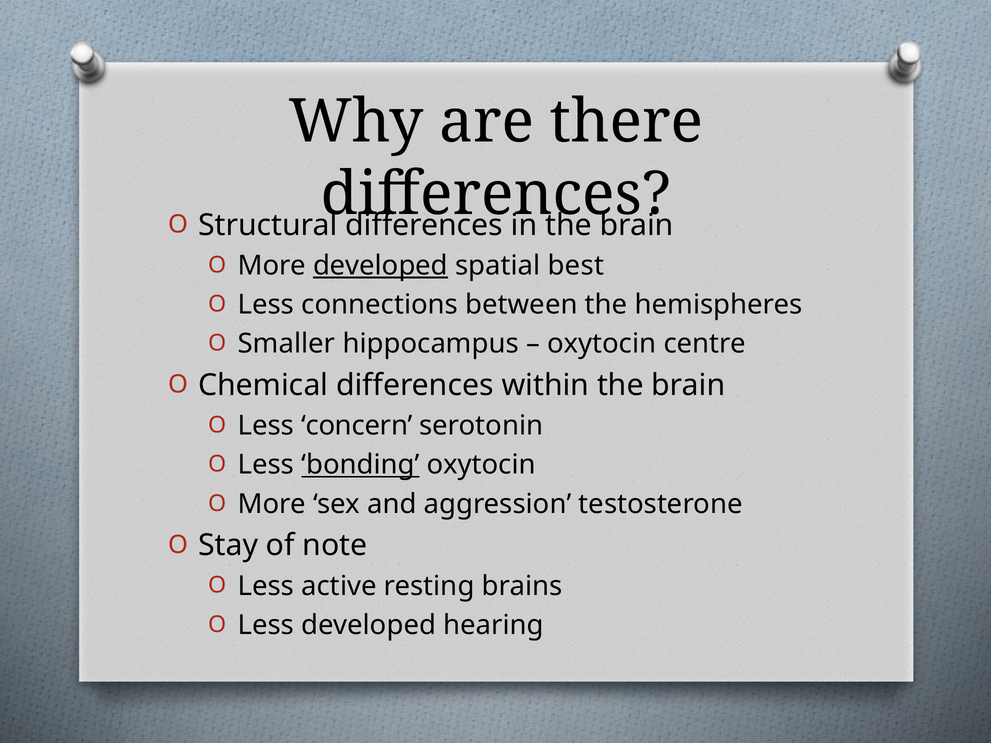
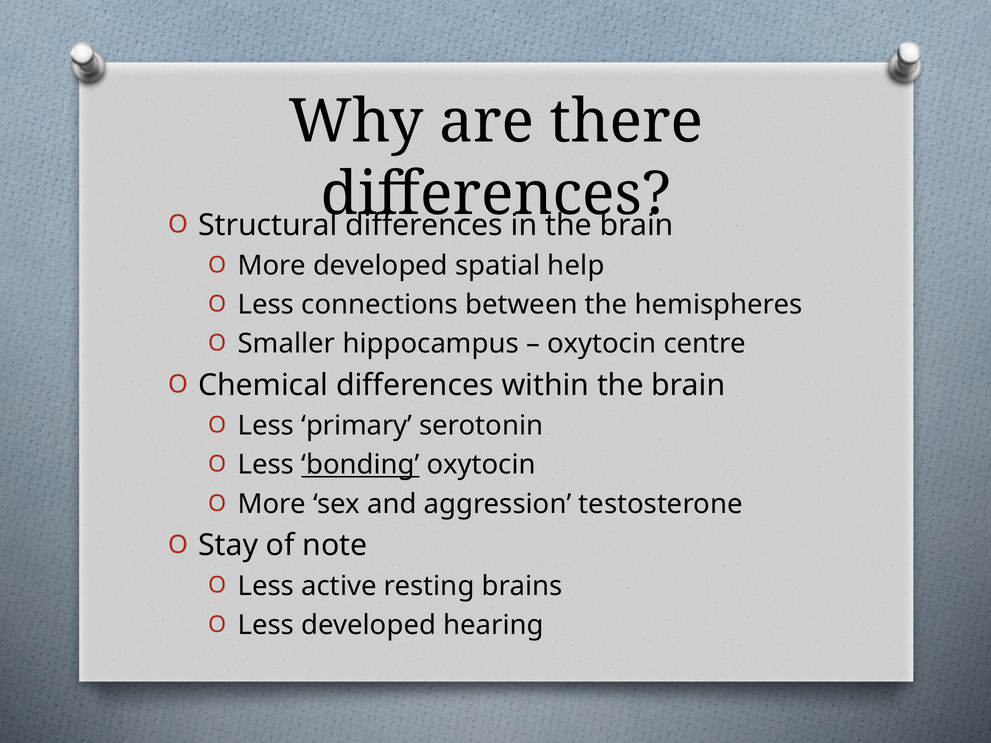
developed at (380, 266) underline: present -> none
best: best -> help
concern: concern -> primary
